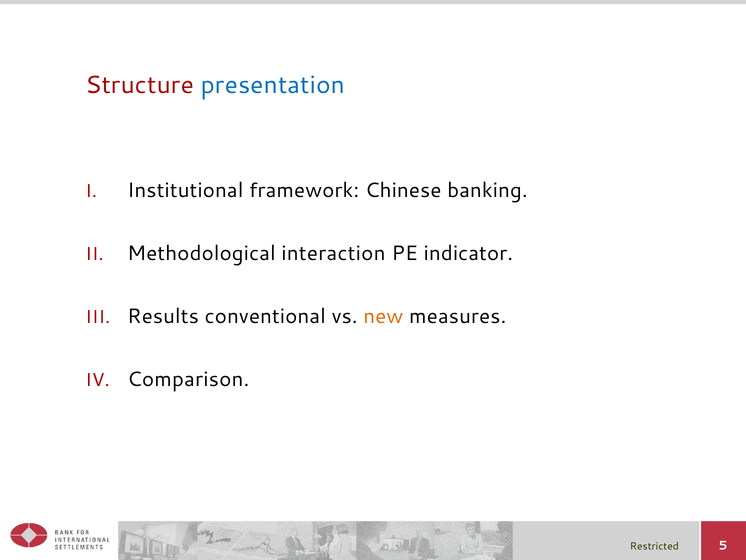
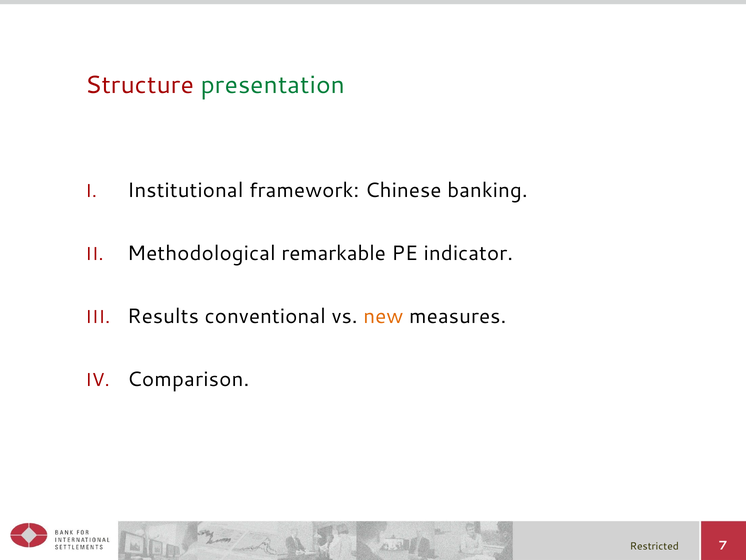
presentation colour: blue -> green
interaction: interaction -> remarkable
5: 5 -> 7
